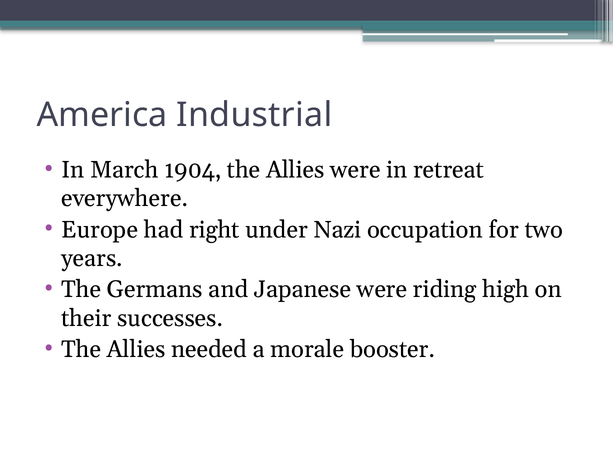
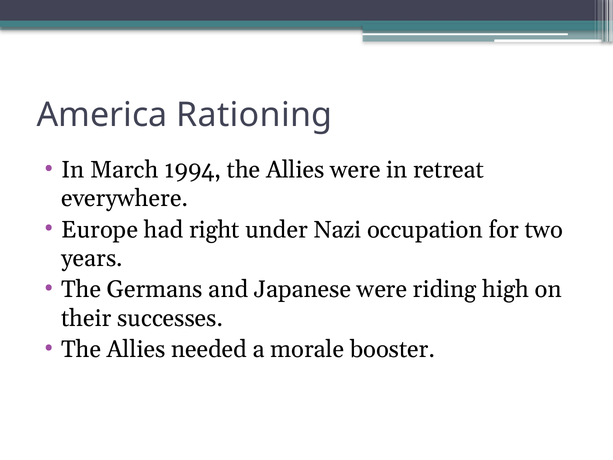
Industrial: Industrial -> Rationing
1904: 1904 -> 1994
